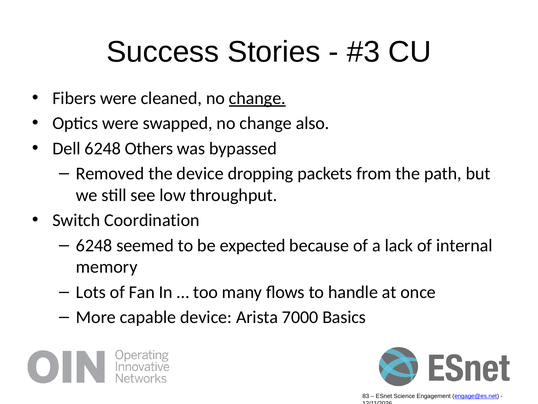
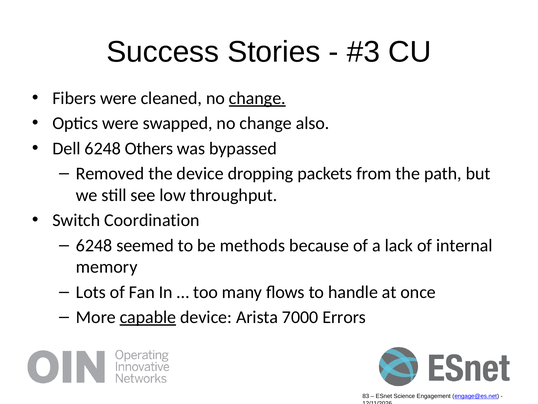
expected: expected -> methods
capable underline: none -> present
Basics: Basics -> Errors
